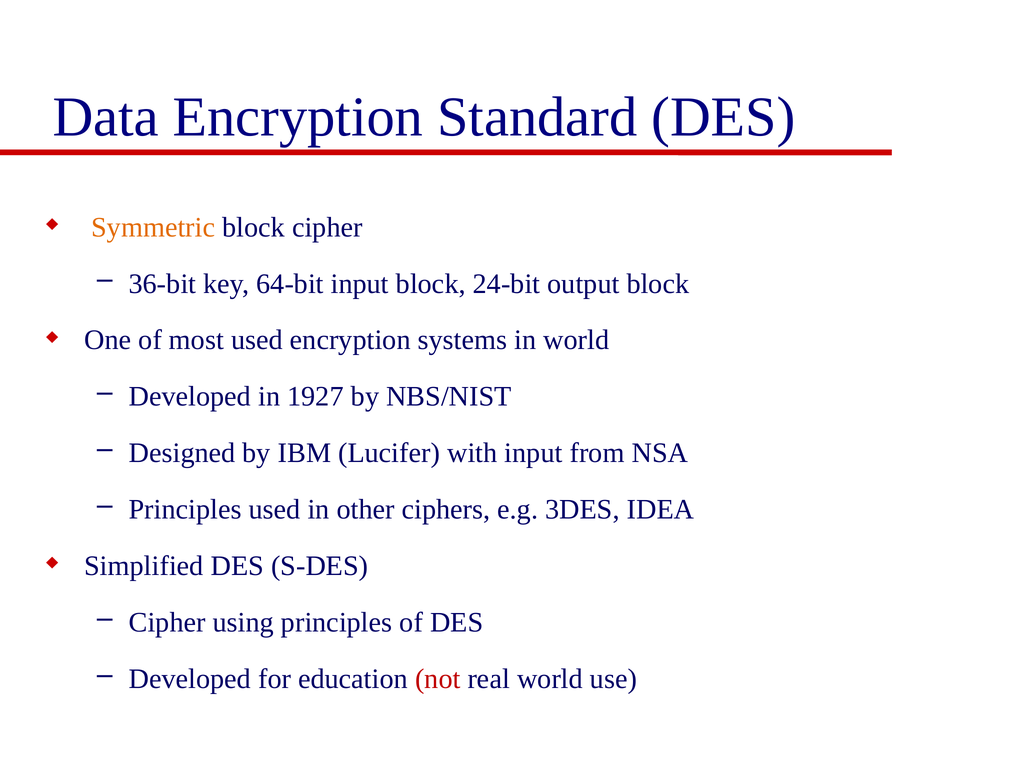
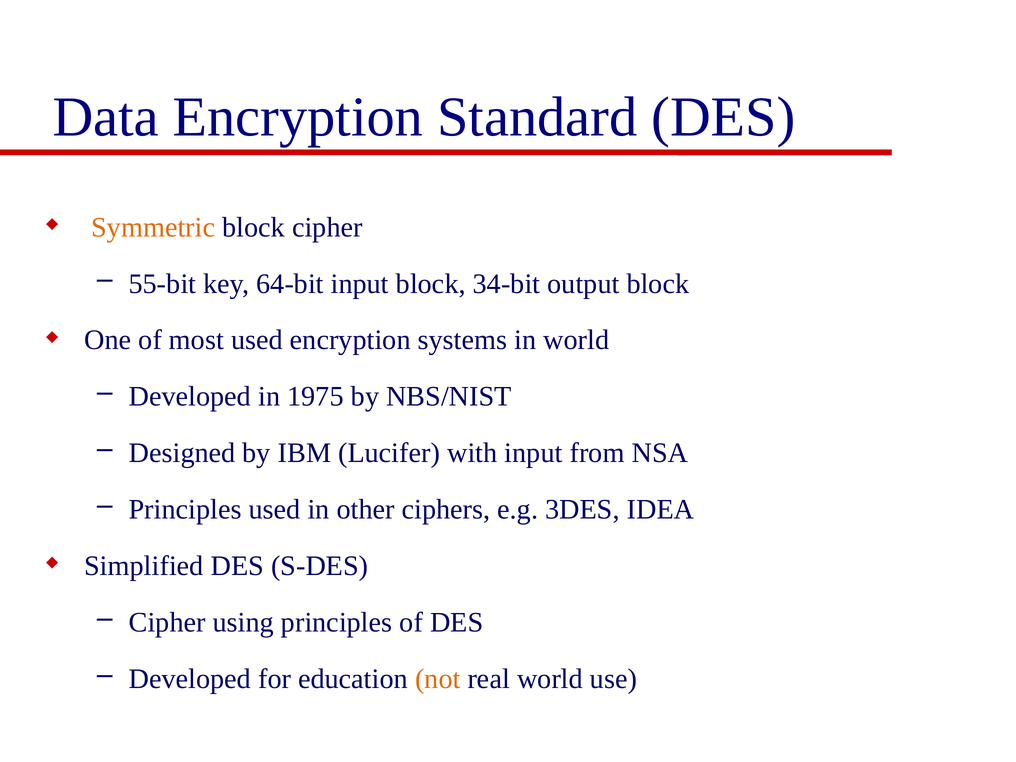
36-bit: 36-bit -> 55-bit
24-bit: 24-bit -> 34-bit
1927: 1927 -> 1975
not colour: red -> orange
